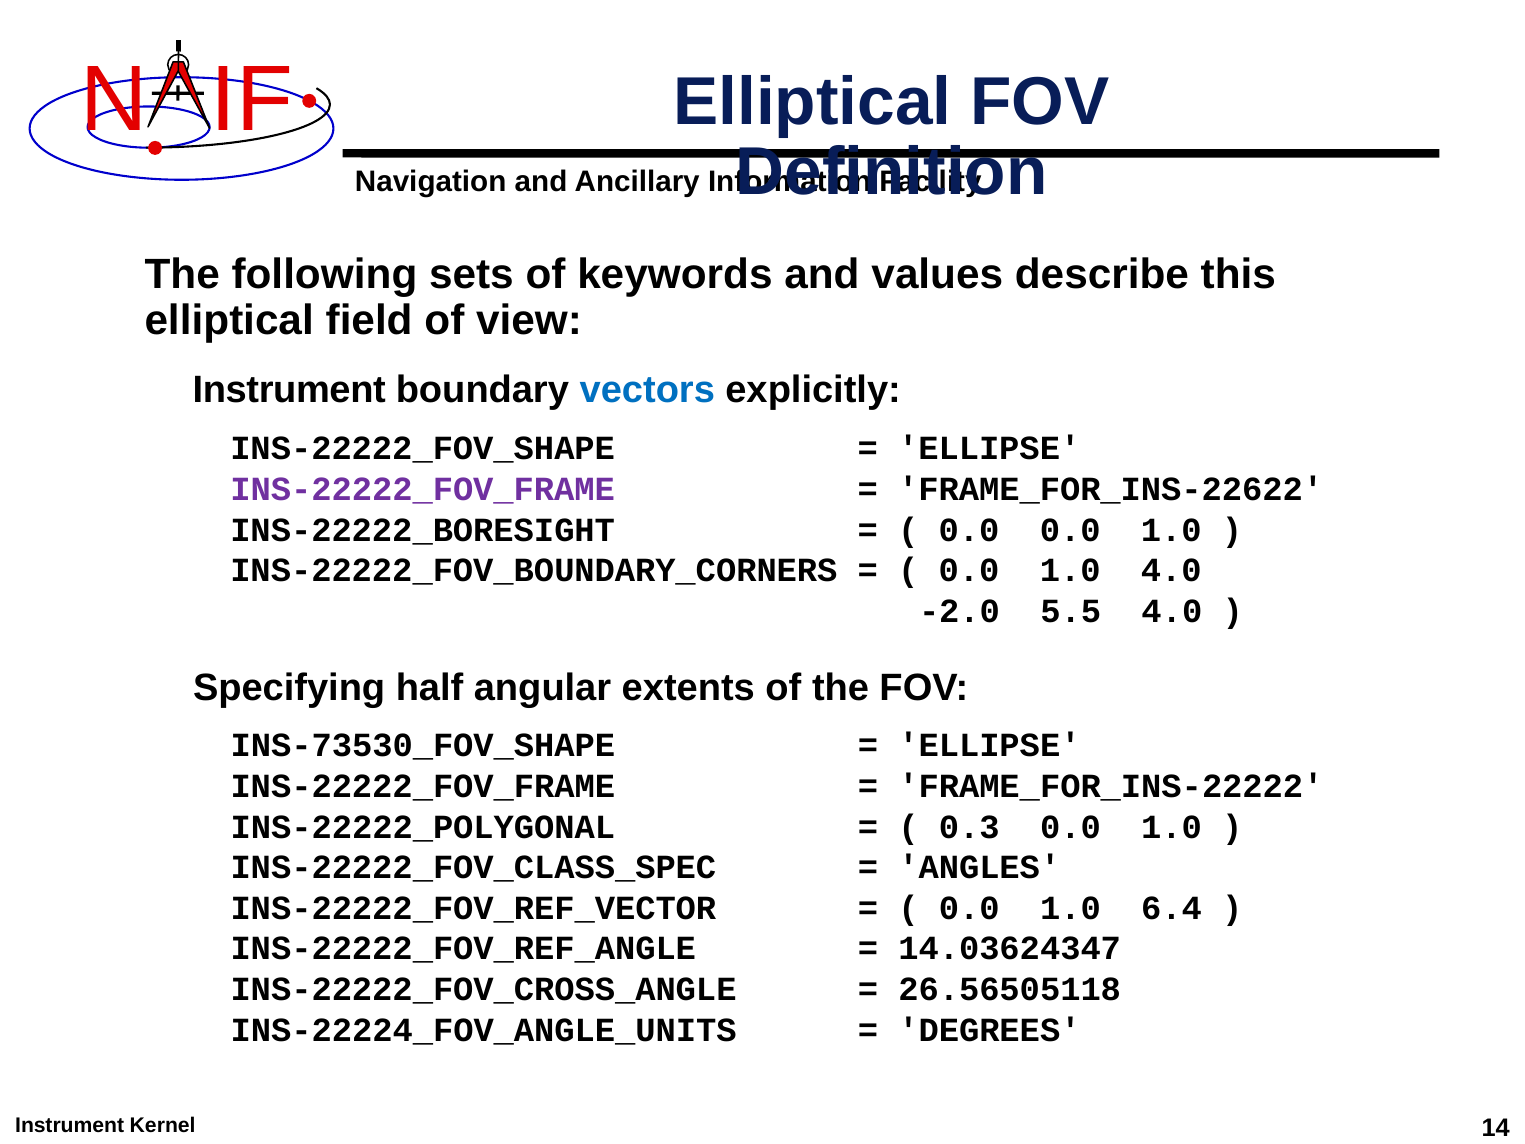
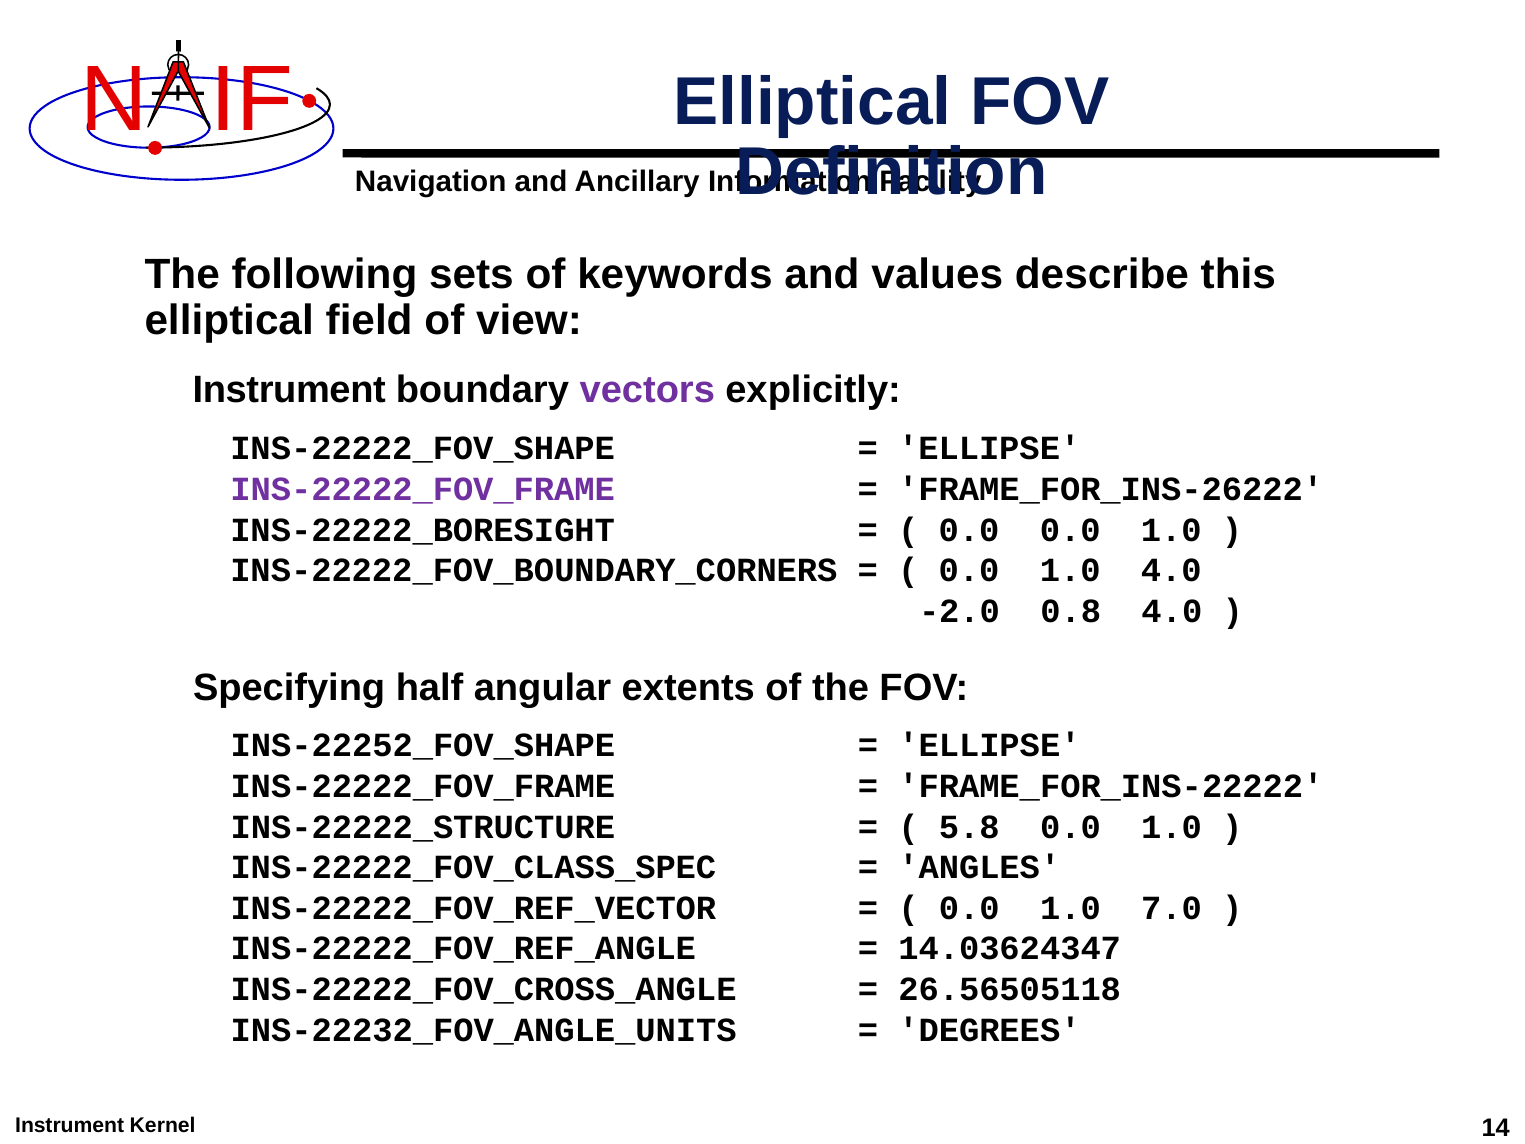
vectors colour: blue -> purple
FRAME_FOR_INS-22622: FRAME_FOR_INS-22622 -> FRAME_FOR_INS-26222
5.5: 5.5 -> 0.8
INS-73530_FOV_SHAPE: INS-73530_FOV_SHAPE -> INS-22252_FOV_SHAPE
INS-22222_POLYGONAL: INS-22222_POLYGONAL -> INS-22222_STRUCTURE
0.3: 0.3 -> 5.8
6.4: 6.4 -> 7.0
INS-22224_FOV_ANGLE_UNITS: INS-22224_FOV_ANGLE_UNITS -> INS-22232_FOV_ANGLE_UNITS
